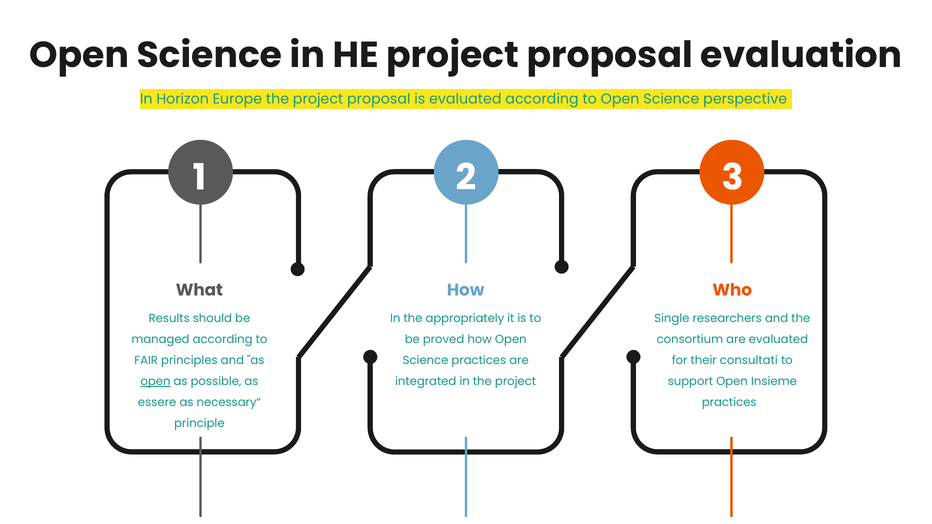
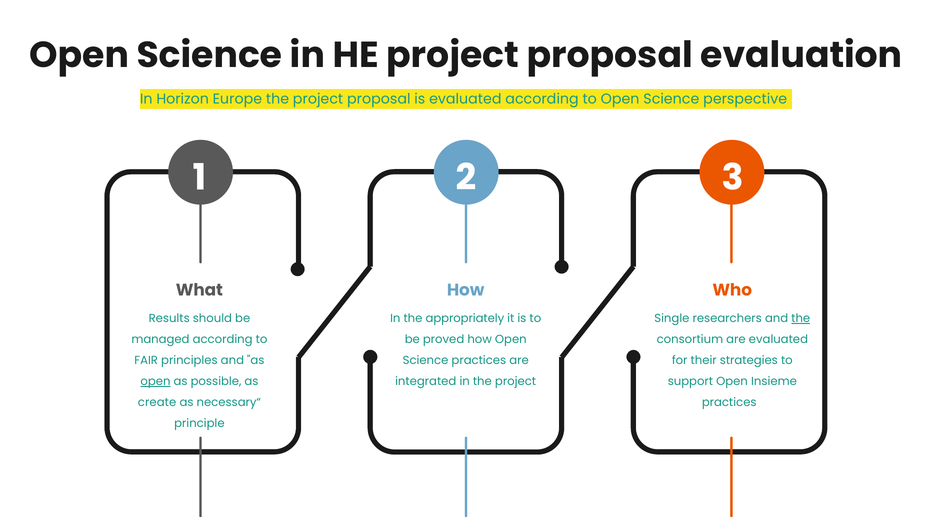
the at (801, 319) underline: none -> present
consultati: consultati -> strategies
essere: essere -> create
